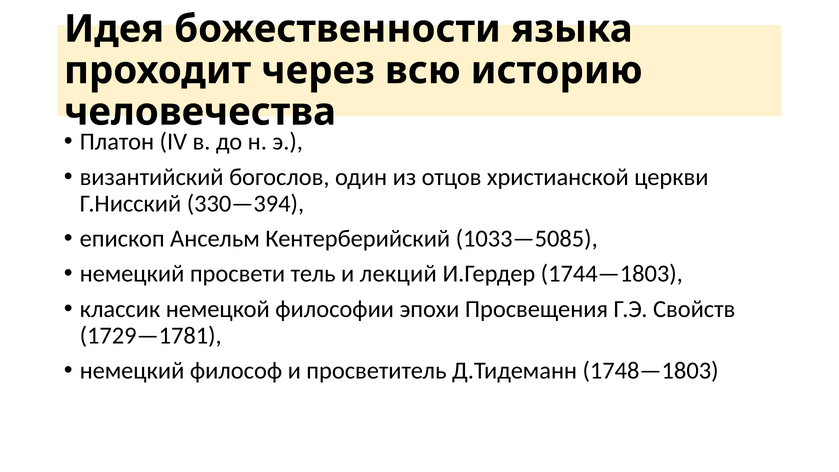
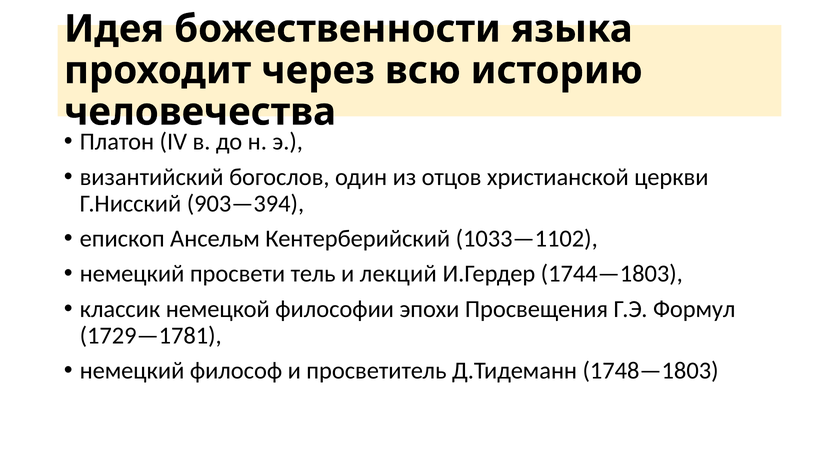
330—394: 330—394 -> 903—394
1033—5085: 1033—5085 -> 1033—1102
Свойств: Свойств -> Формул
